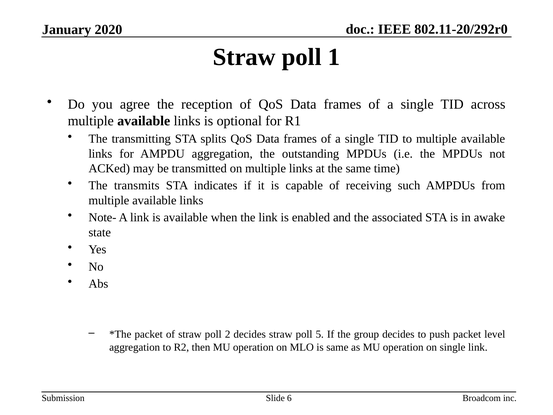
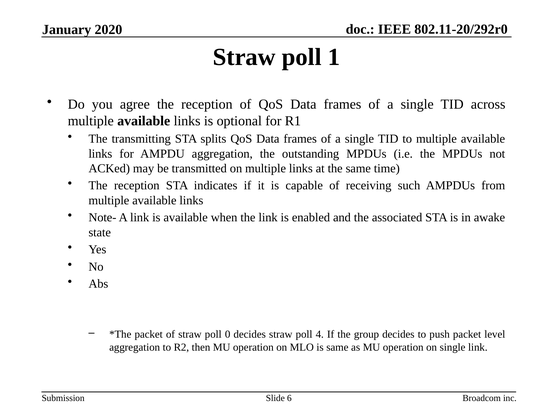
transmits at (137, 185): transmits -> reception
2: 2 -> 0
5: 5 -> 4
